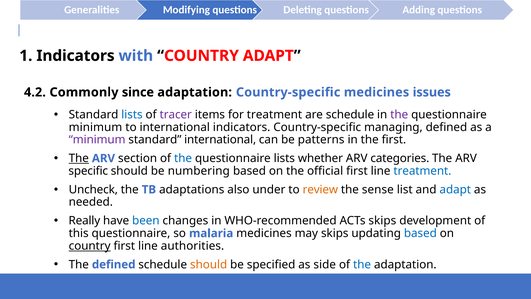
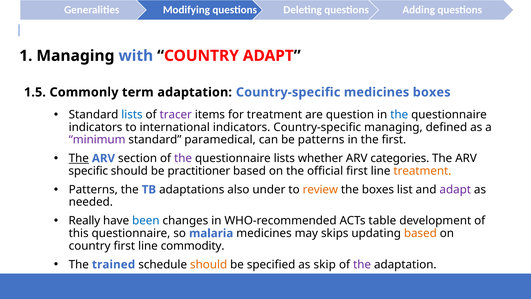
1 Indicators: Indicators -> Managing
4.2: 4.2 -> 1.5
since: since -> term
medicines issues: issues -> boxes
are schedule: schedule -> question
the at (399, 115) colour: purple -> blue
minimum at (95, 127): minimum -> indicators
standard international: international -> paramedical
the at (183, 158) colour: blue -> purple
numbering: numbering -> practitioner
treatment at (422, 171) colour: blue -> orange
Uncheck at (93, 189): Uncheck -> Patterns
the sense: sense -> boxes
adapt at (455, 189) colour: blue -> purple
ACTs skips: skips -> table
based at (420, 233) colour: blue -> orange
country at (90, 246) underline: present -> none
authorities: authorities -> commodity
The defined: defined -> trained
side: side -> skip
the at (362, 264) colour: blue -> purple
